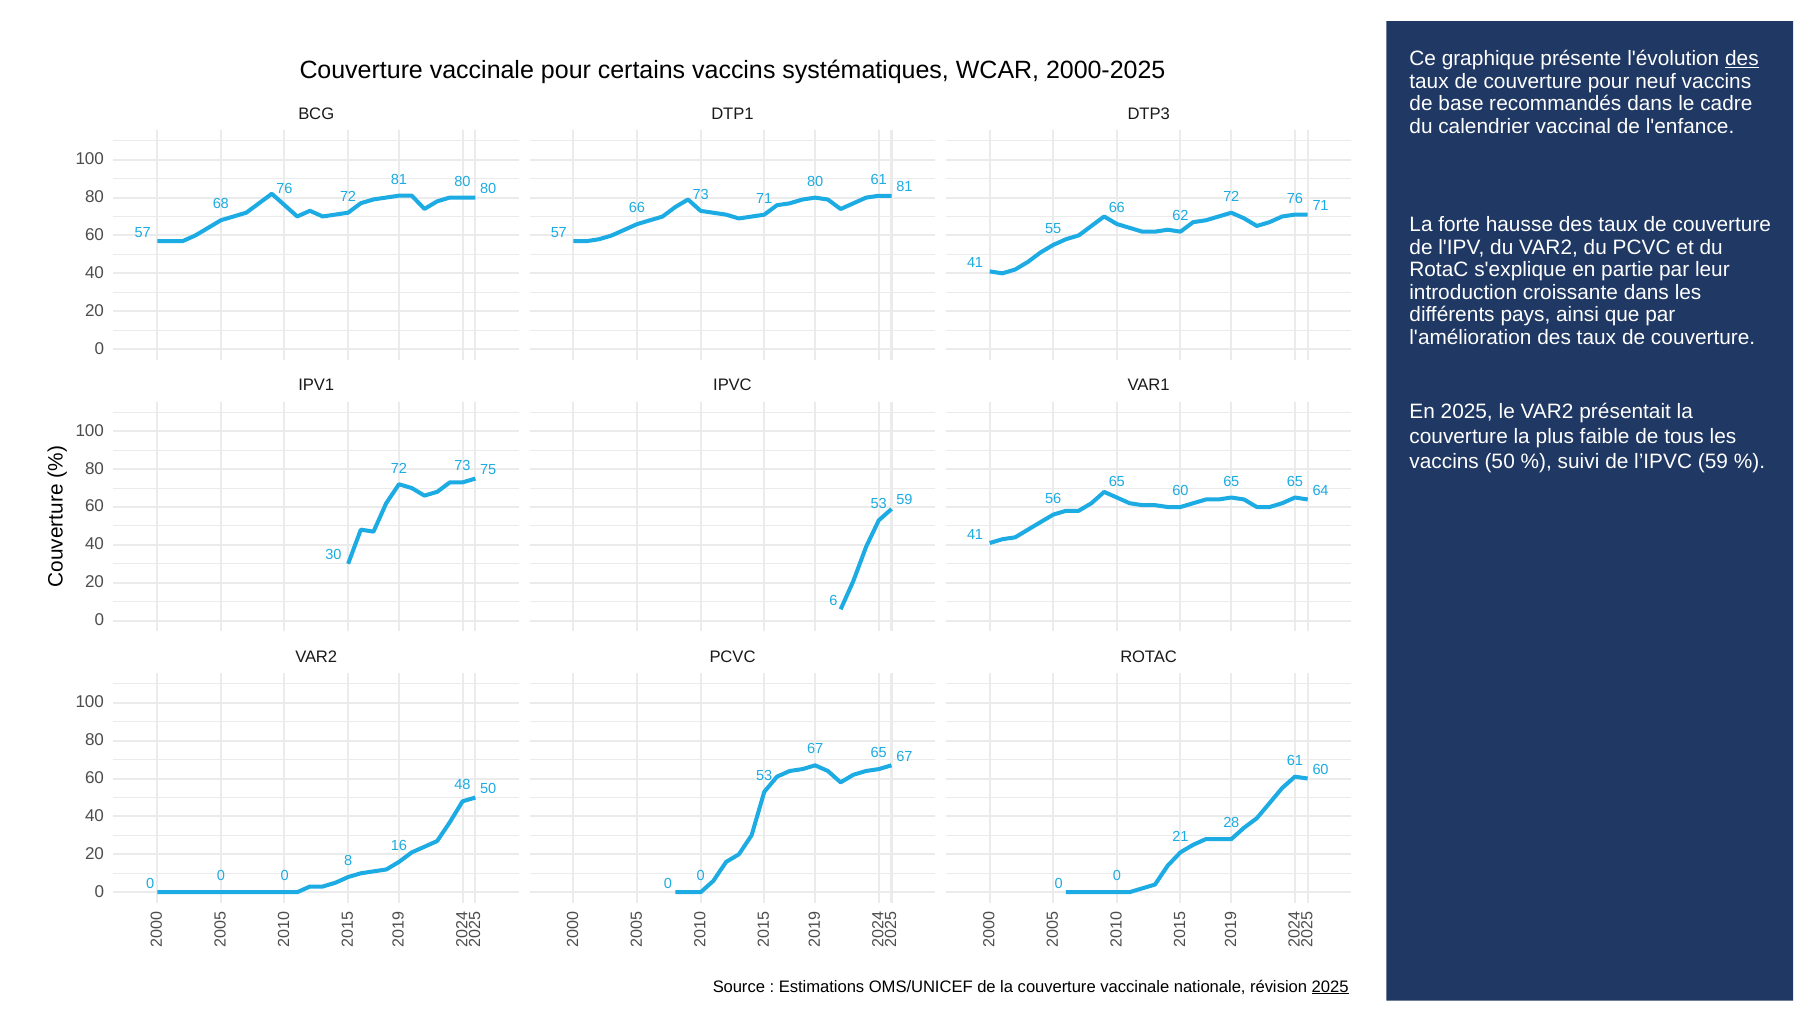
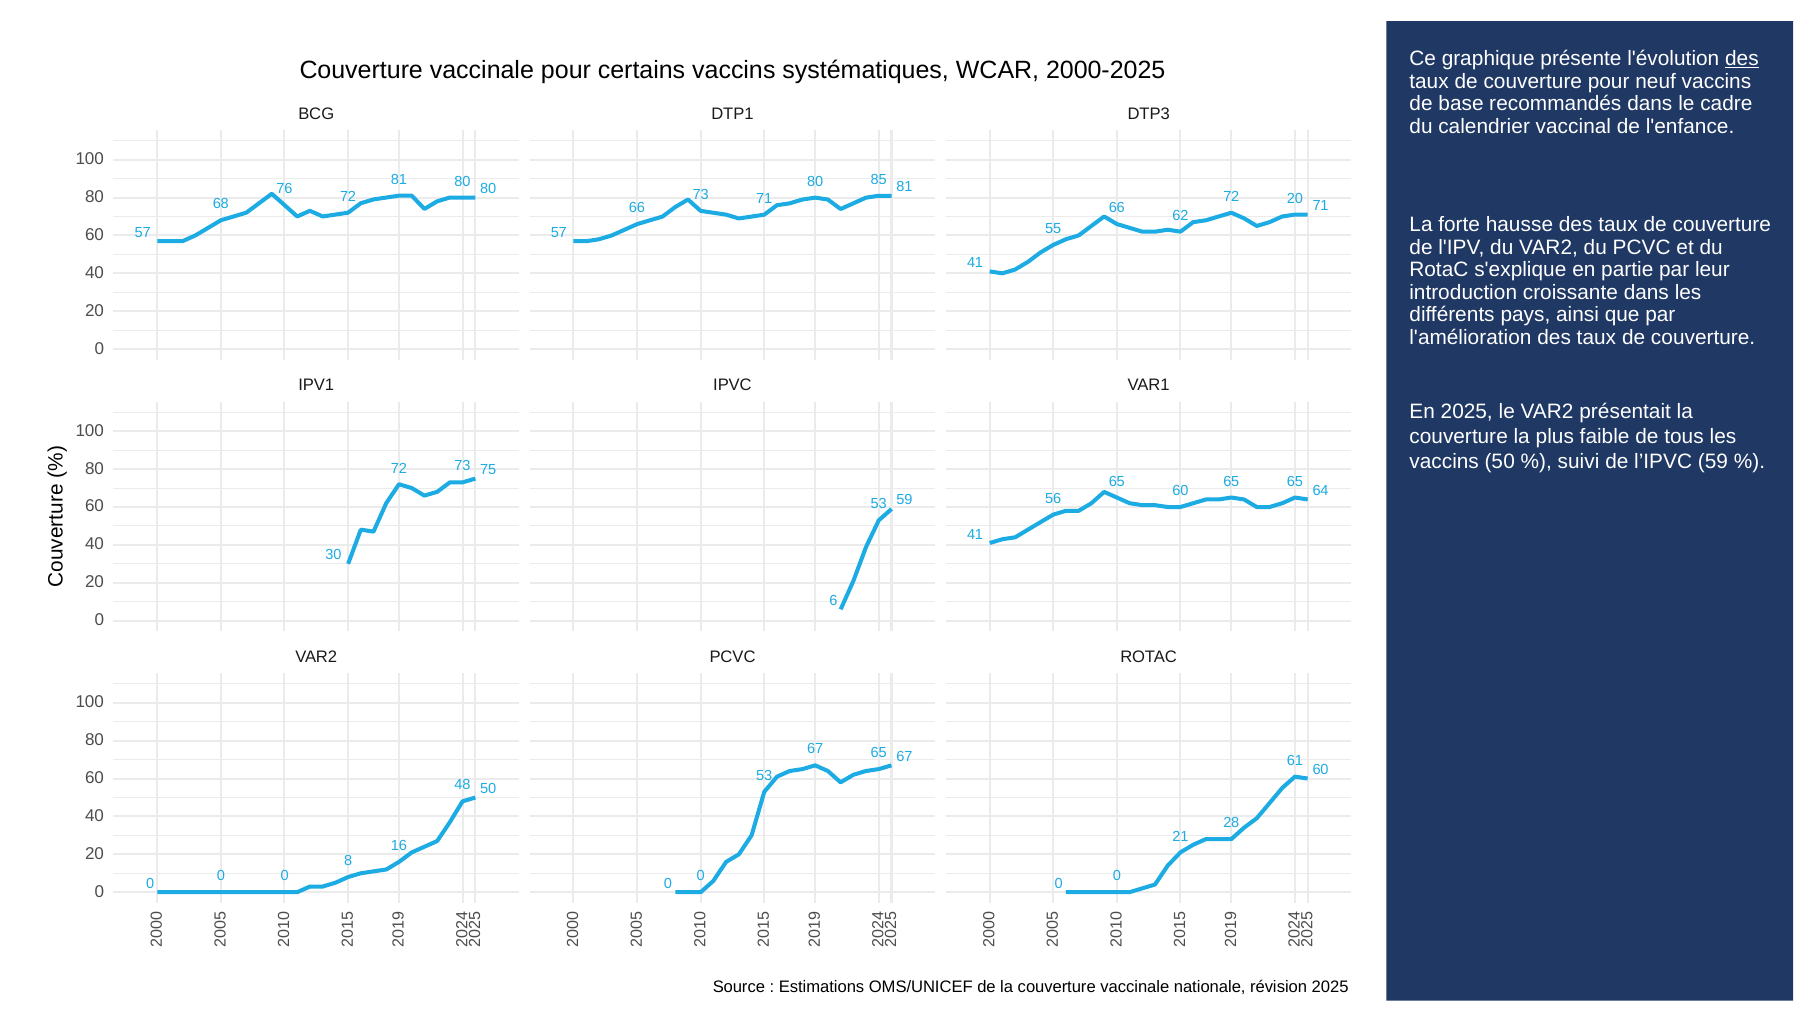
80 61: 61 -> 85
72 76: 76 -> 20
2025 at (1330, 986) underline: present -> none
